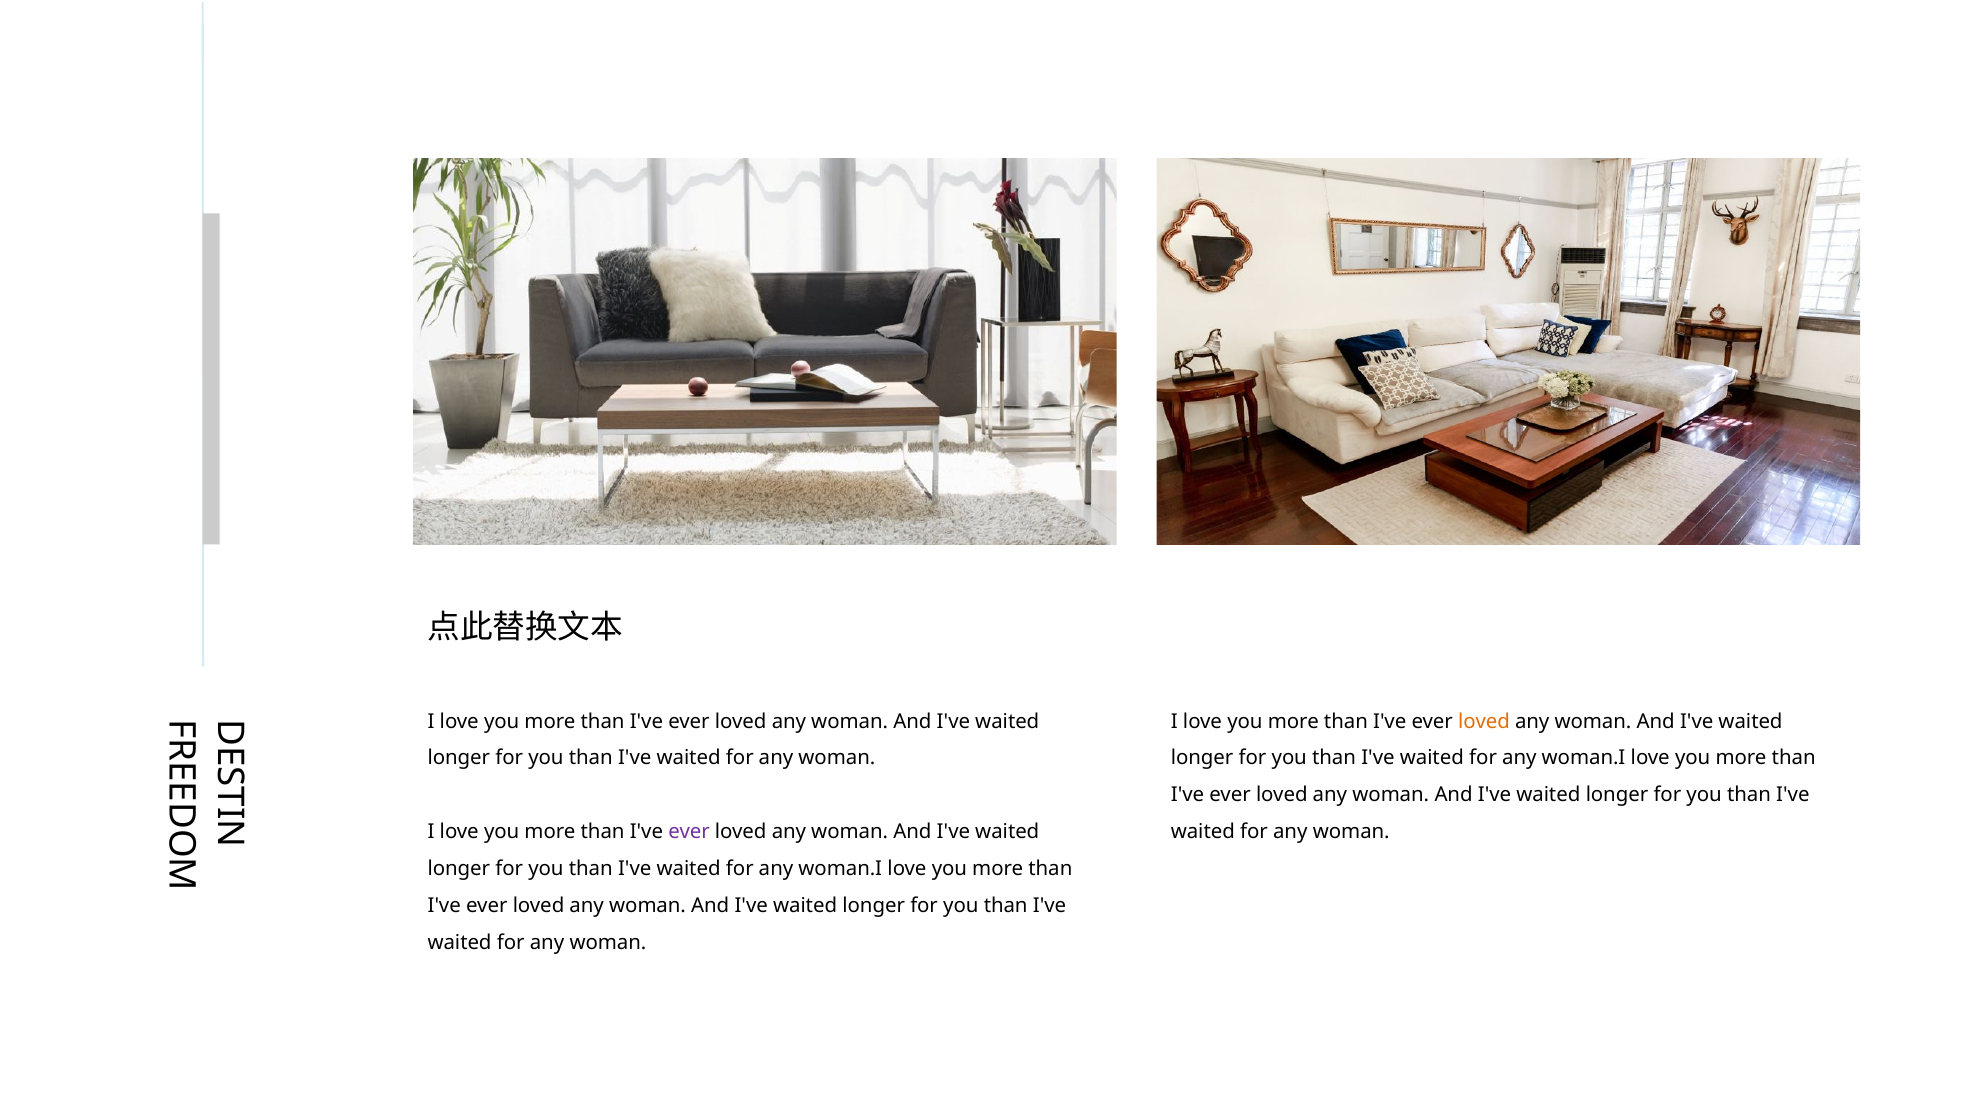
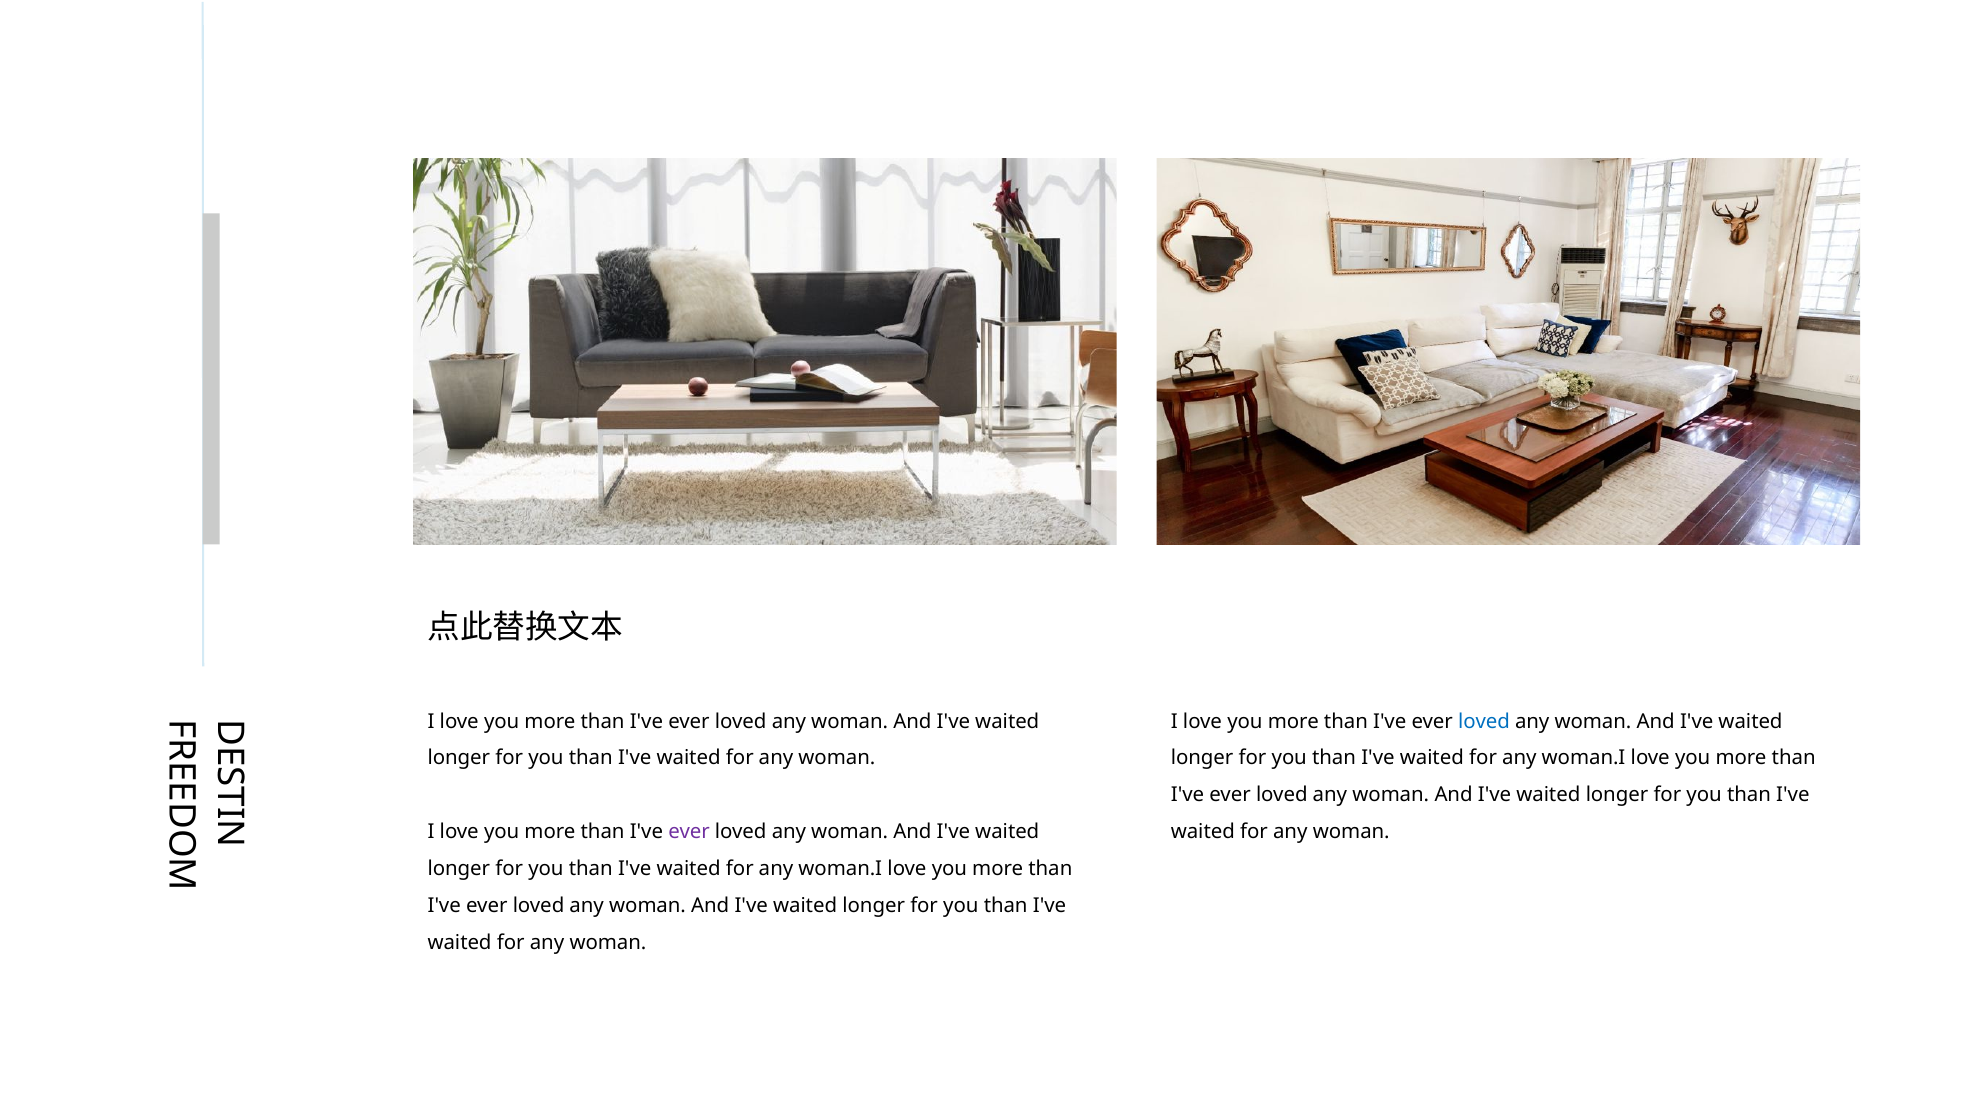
loved at (1484, 721) colour: orange -> blue
